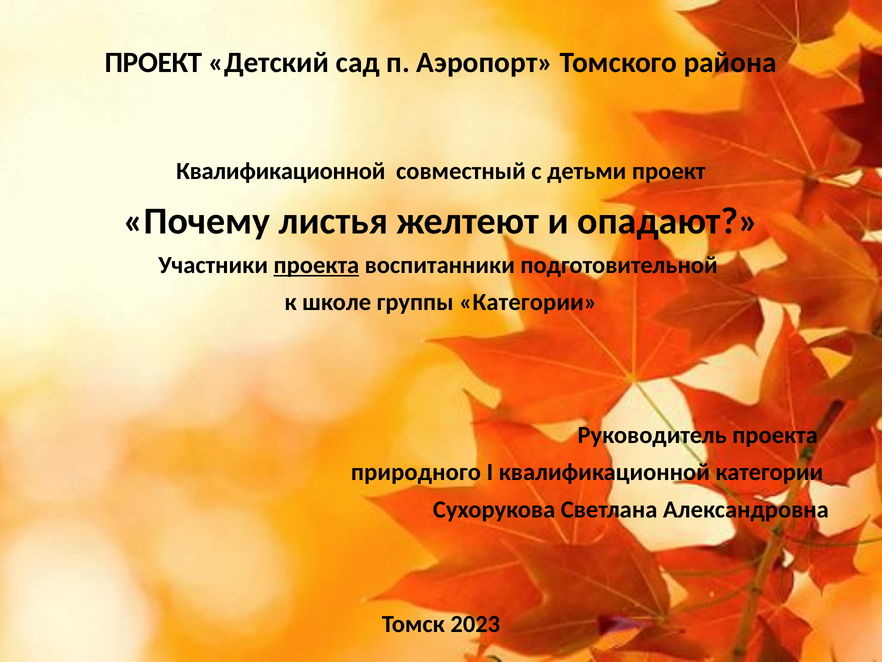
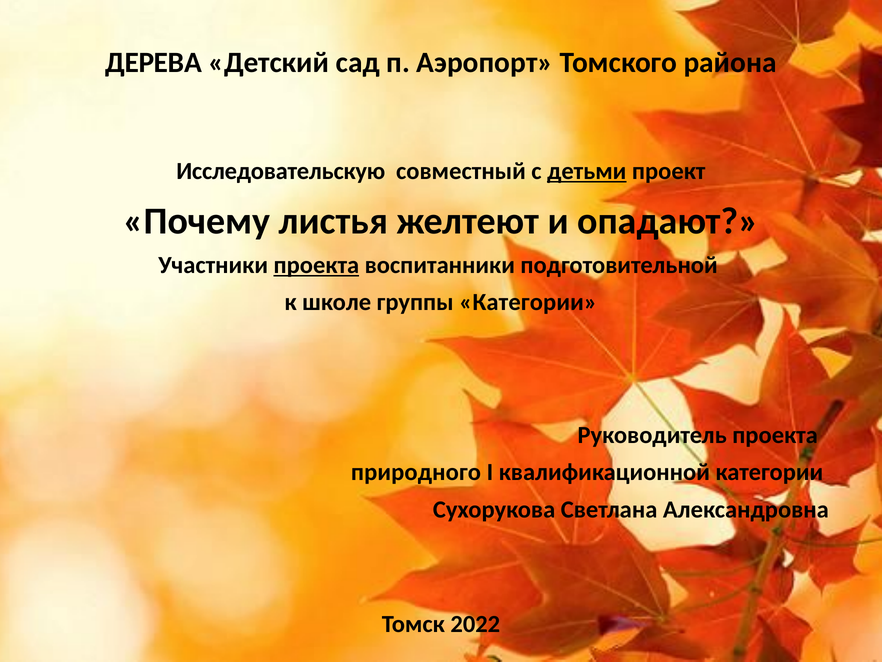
ПРОЕКТ at (154, 63): ПРОЕКТ -> ДЕРЕВА
Квалификационной at (281, 171): Квалификационной -> Исследовательскую
детьми underline: none -> present
2023: 2023 -> 2022
